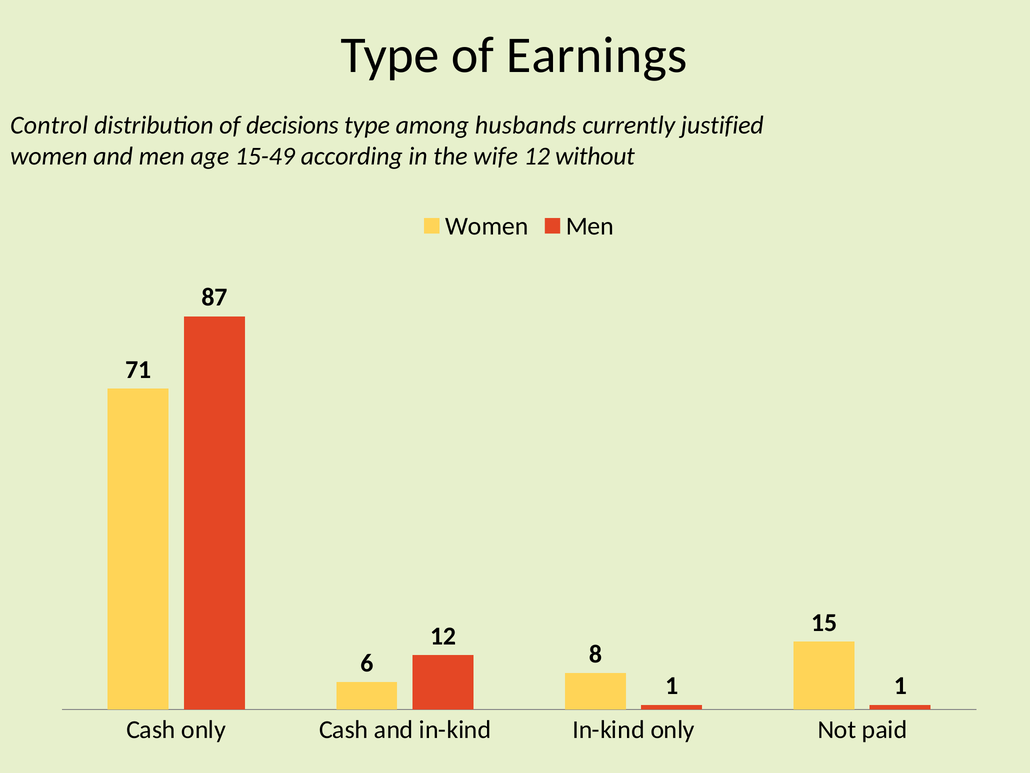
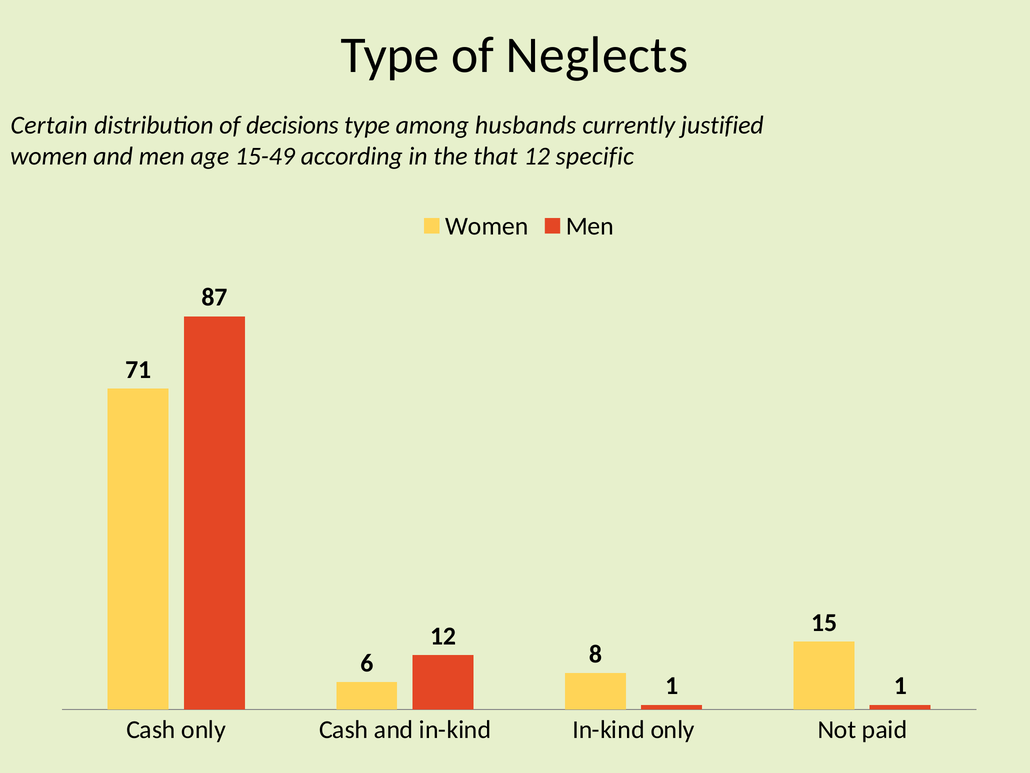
Earnings: Earnings -> Neglects
Control: Control -> Certain
wife: wife -> that
without: without -> specific
